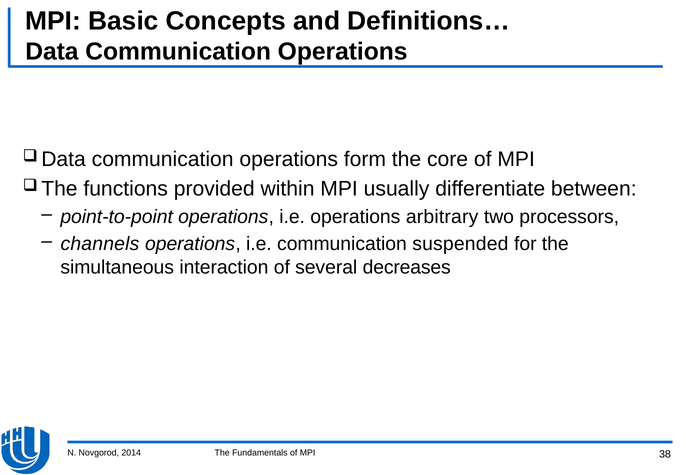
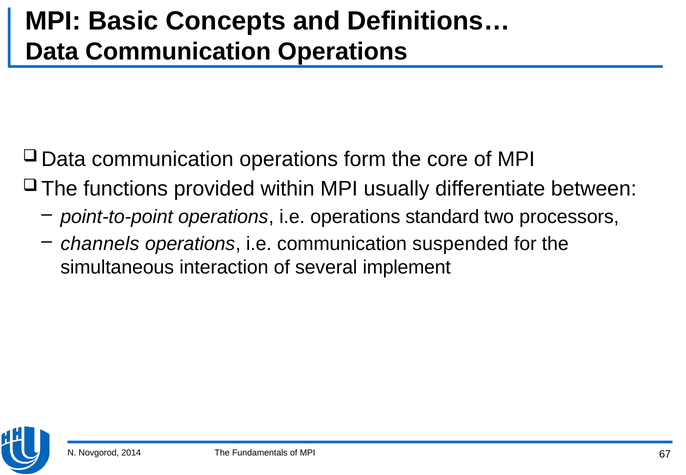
arbitrary: arbitrary -> standard
decreases: decreases -> implement
38: 38 -> 67
